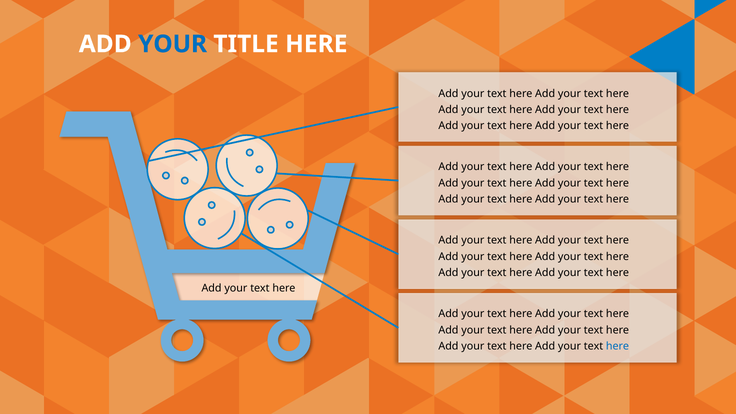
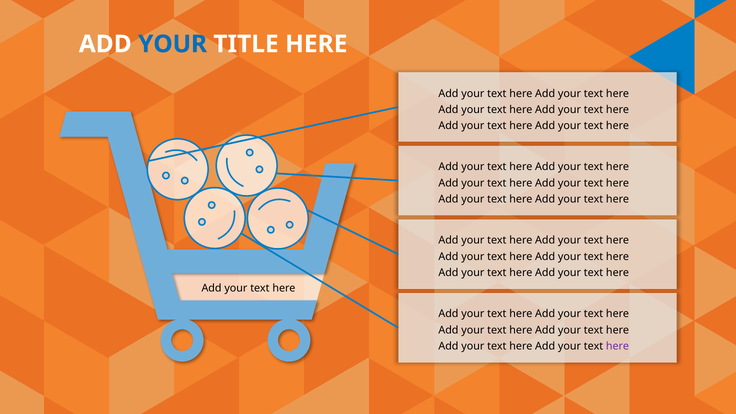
here at (617, 346) colour: blue -> purple
